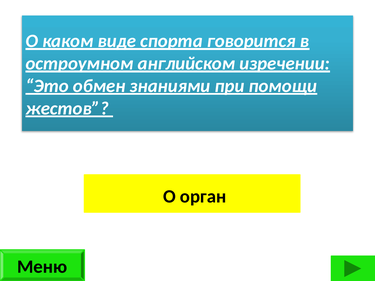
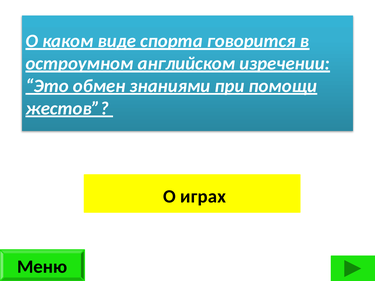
орган: орган -> играх
